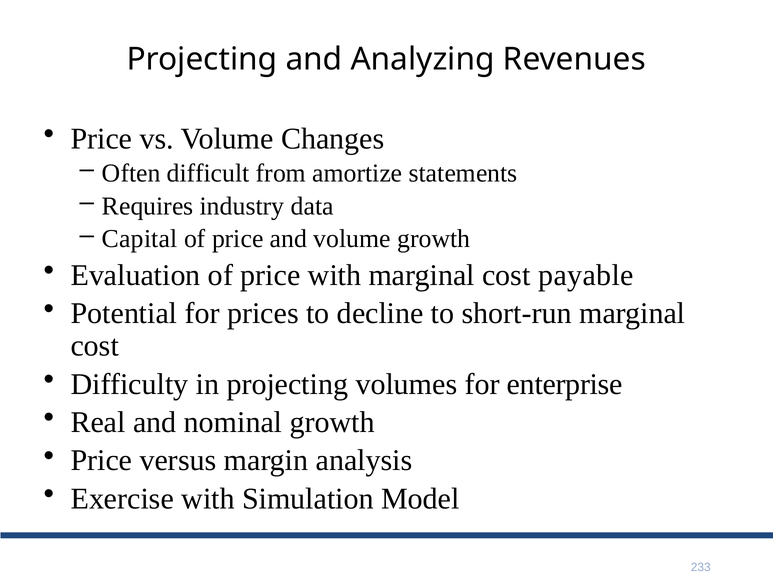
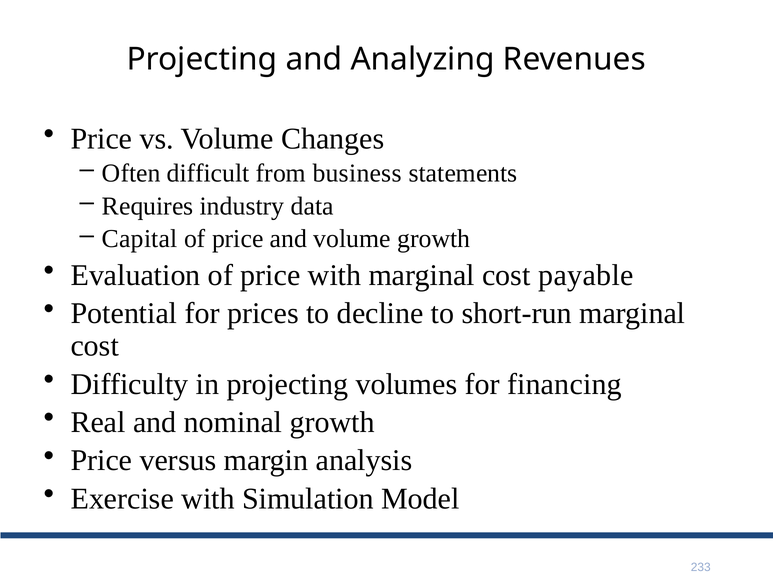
amortize: amortize -> business
enterprise: enterprise -> financing
